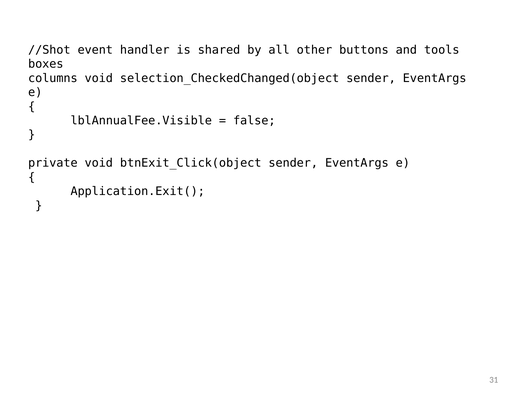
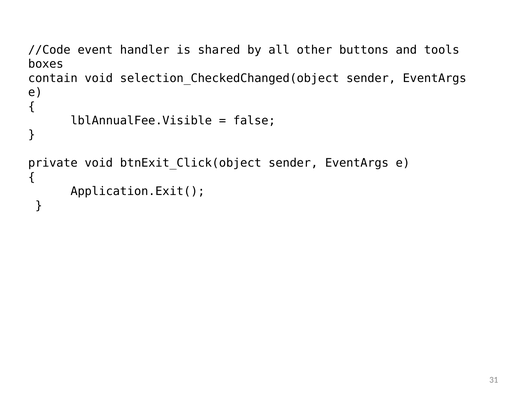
//Shot: //Shot -> //Code
columns: columns -> contain
